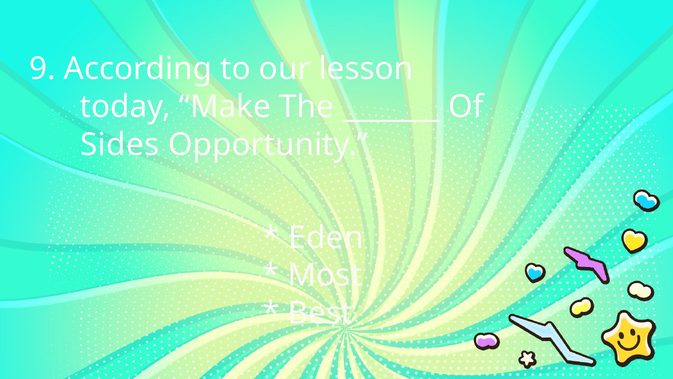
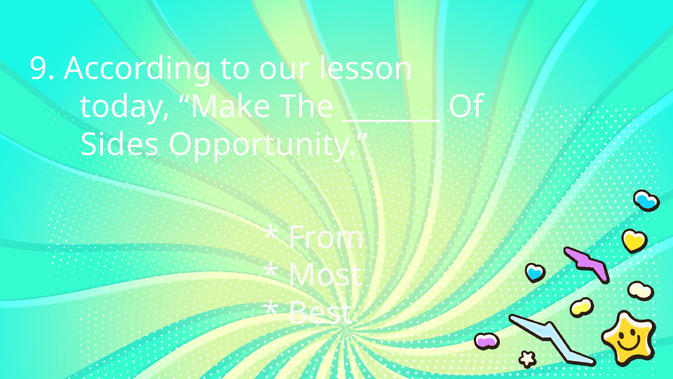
Eden: Eden -> From
